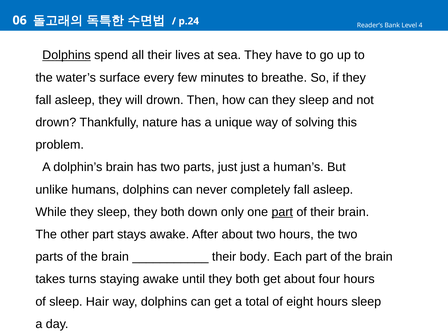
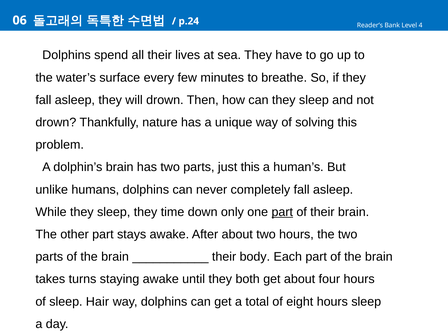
Dolphins at (67, 55) underline: present -> none
just just: just -> this
sleep they both: both -> time
